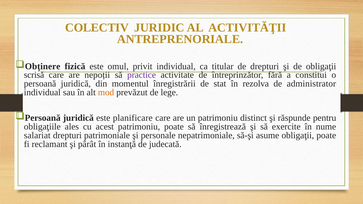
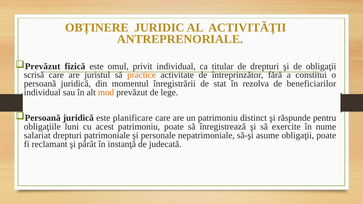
COLECTIV: COLECTIV -> OBȚINERE
Obținere at (43, 66): Obținere -> Prevăzut
nepoții: nepoții -> juristul
practice colour: purple -> orange
administrator: administrator -> beneficiarilor
ales: ales -> luni
